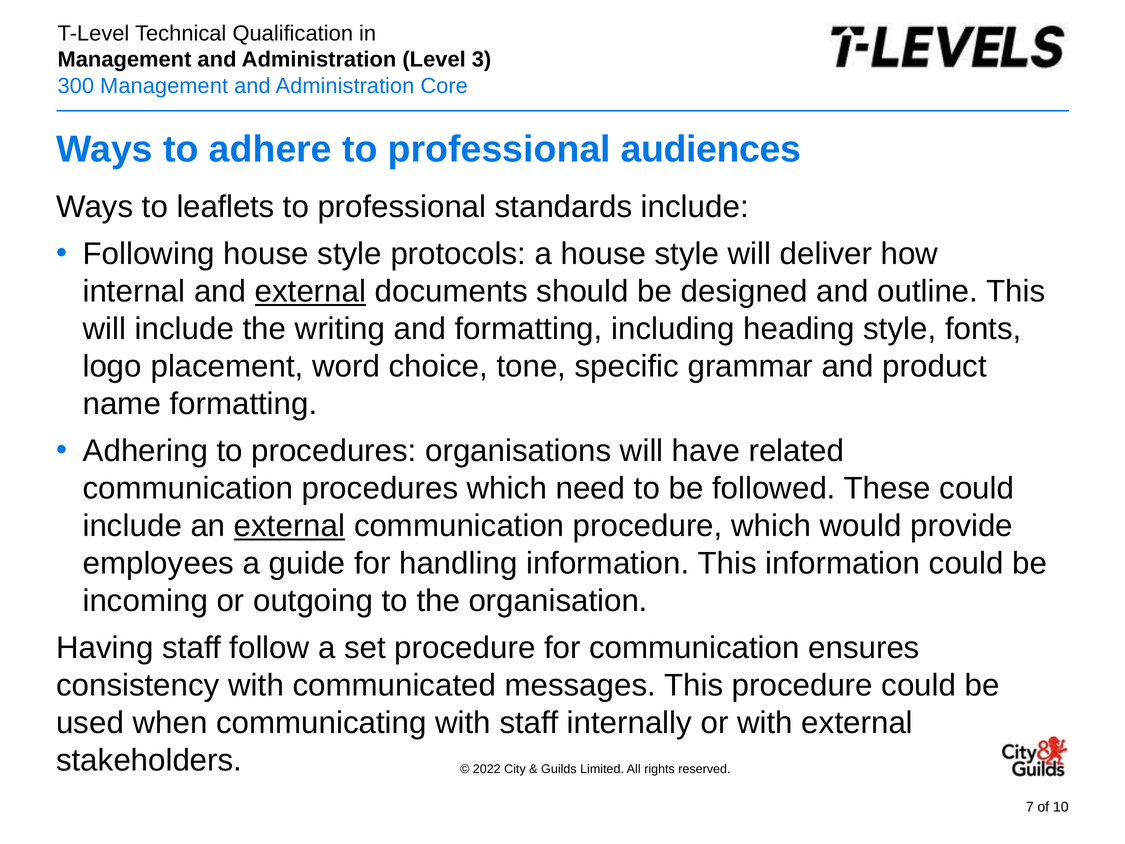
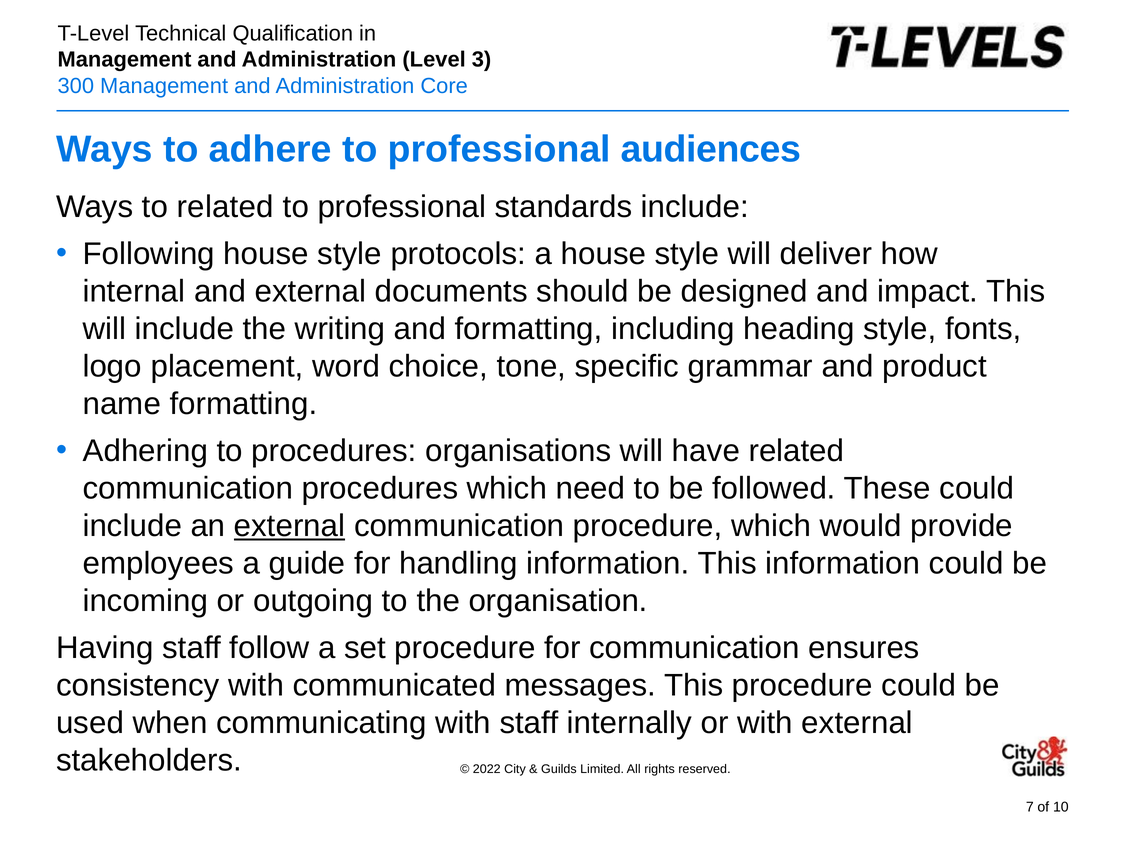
to leaflets: leaflets -> related
external at (311, 291) underline: present -> none
outline: outline -> impact
